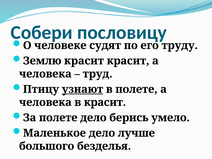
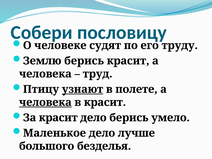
Землю красит: красит -> берись
человека at (45, 102) underline: none -> present
За полете: полете -> красит
